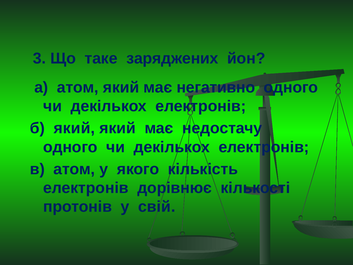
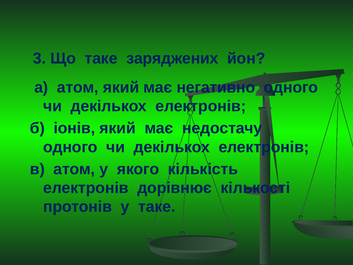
б який: який -> іонів
у свій: свій -> таке
